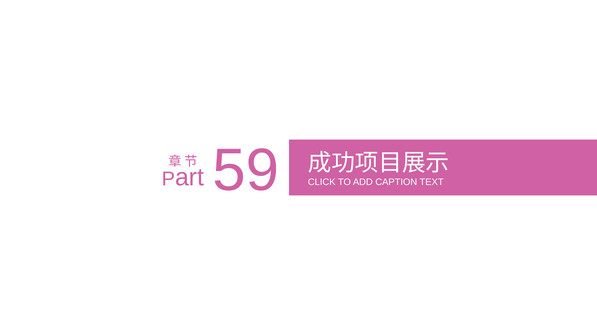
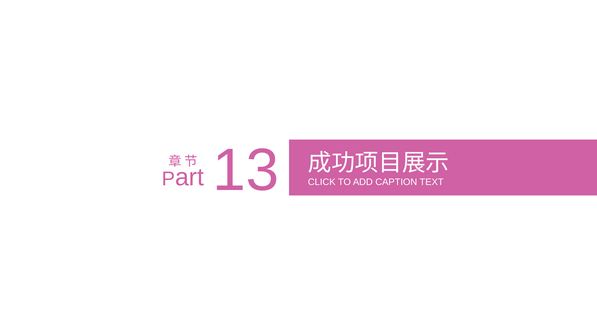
59: 59 -> 13
